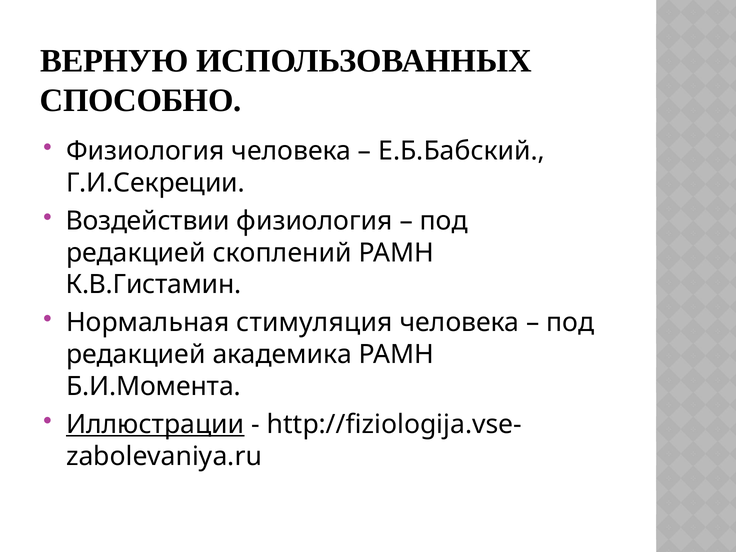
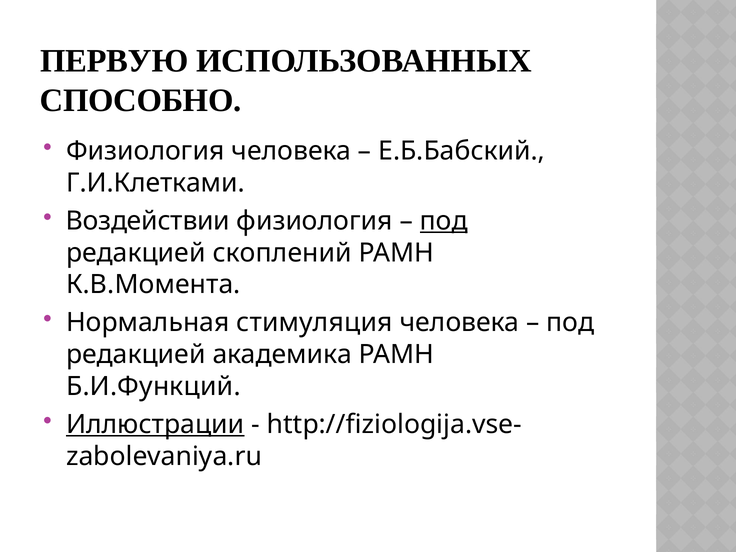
ВЕРНУЮ: ВЕРНУЮ -> ПЕРВУЮ
Г.И.Секреции: Г.И.Секреции -> Г.И.Клетками
под at (444, 221) underline: none -> present
К.В.Гистамин: К.В.Гистамин -> К.В.Момента
Б.И.Момента: Б.И.Момента -> Б.И.Функций
